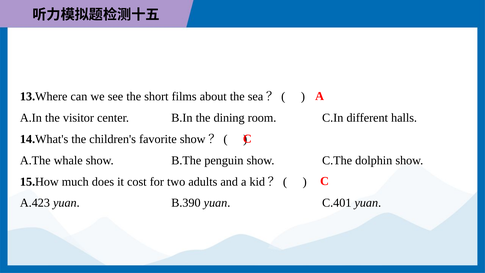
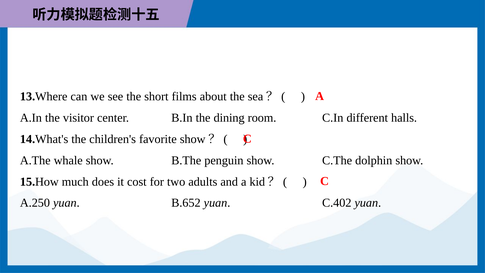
A.423: A.423 -> A.250
B.390: B.390 -> B.652
C.401: C.401 -> C.402
